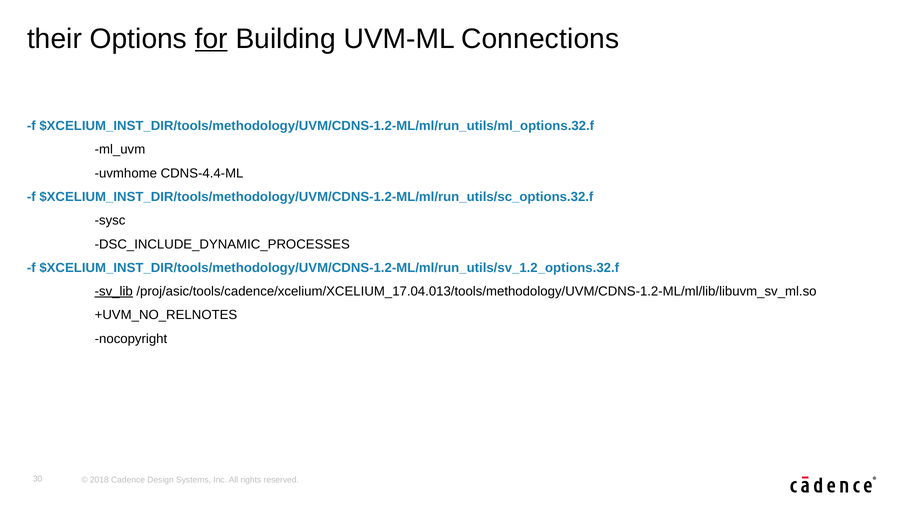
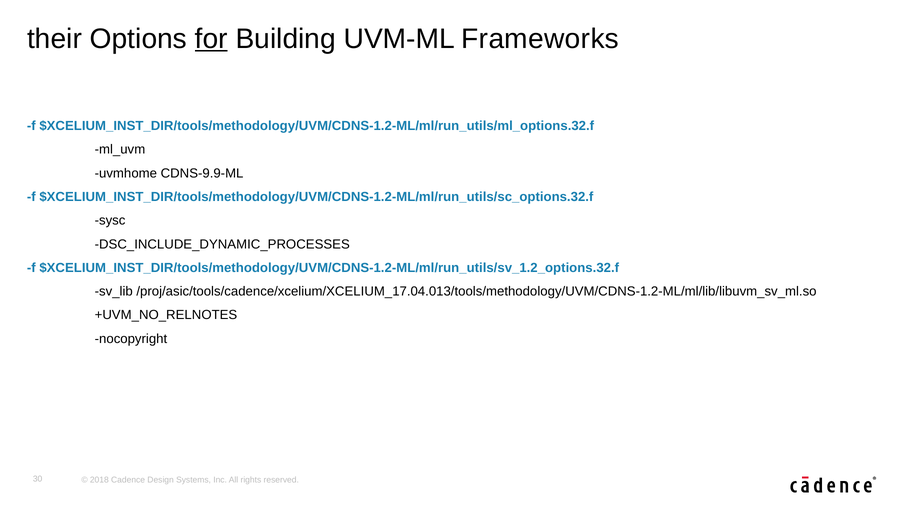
Connections: Connections -> Frameworks
CDNS-4.4-ML: CDNS-4.4-ML -> CDNS-9.9-ML
sv_lib underline: present -> none
